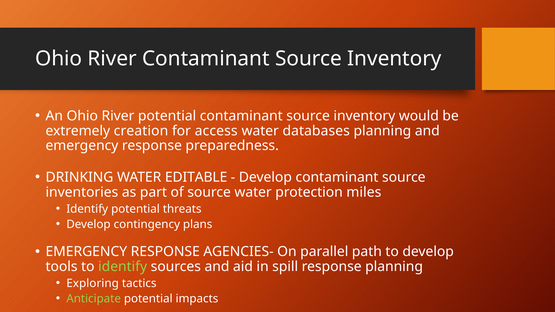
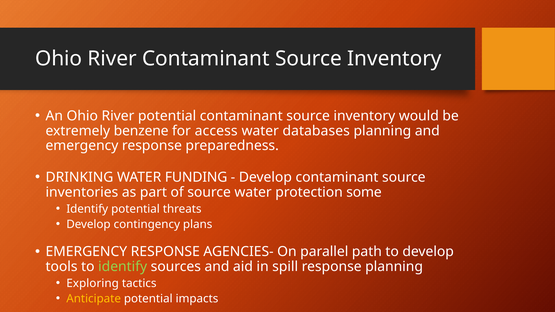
creation: creation -> benzene
EDITABLE: EDITABLE -> FUNDING
miles: miles -> some
Anticipate colour: light green -> yellow
